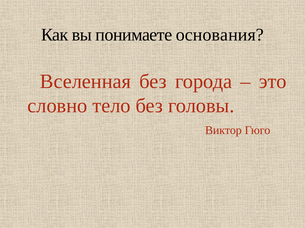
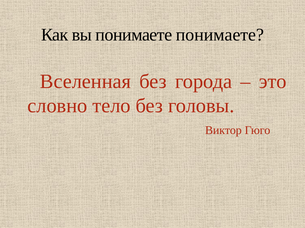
понимаете основания: основания -> понимаете
